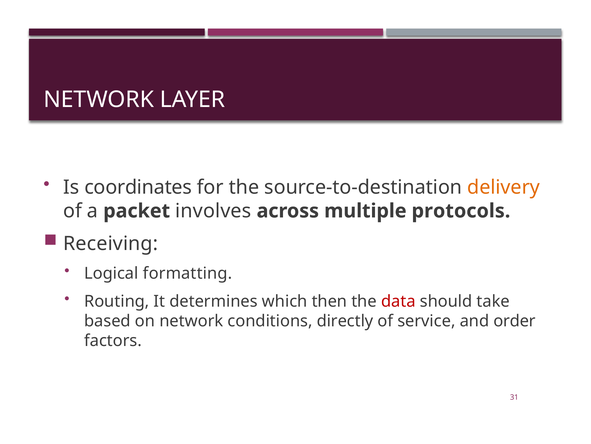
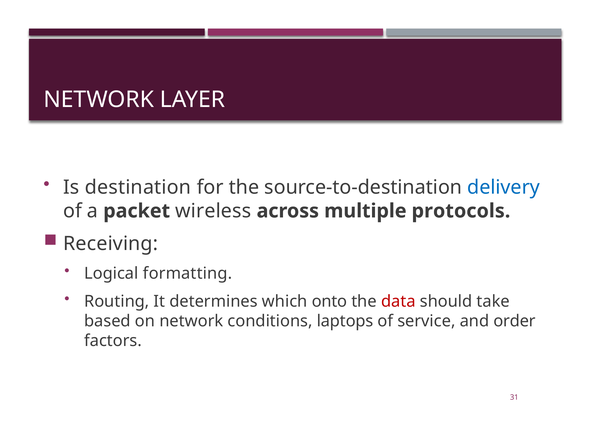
coordinates: coordinates -> destination
delivery colour: orange -> blue
involves: involves -> wireless
then: then -> onto
directly: directly -> laptops
